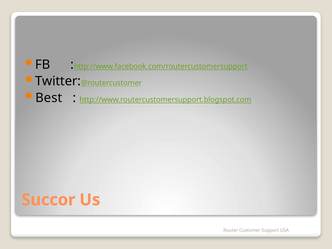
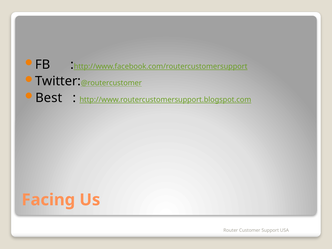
Succor: Succor -> Facing
